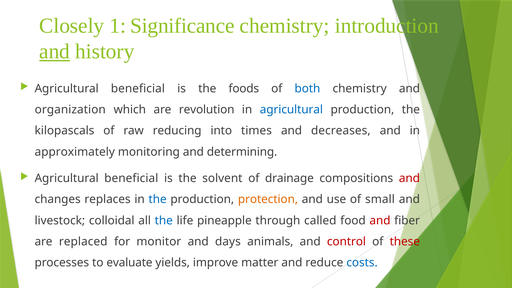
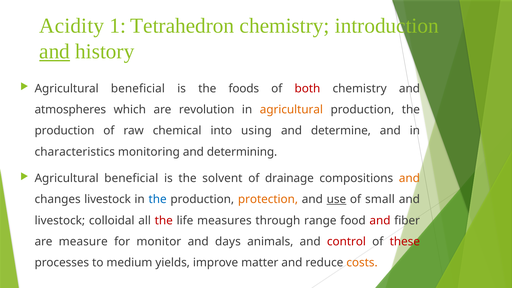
Closely: Closely -> Acidity
Significance: Significance -> Tetrahedron
both colour: blue -> red
organization: organization -> atmospheres
agricultural at (291, 110) colour: blue -> orange
kilopascals at (64, 131): kilopascals -> production
reducing: reducing -> chemical
times: times -> using
decreases: decreases -> determine
approximately: approximately -> characteristics
and at (409, 178) colour: red -> orange
changes replaces: replaces -> livestock
use underline: none -> present
the at (164, 220) colour: blue -> red
pineapple: pineapple -> measures
called: called -> range
replaced: replaced -> measure
evaluate: evaluate -> medium
costs colour: blue -> orange
